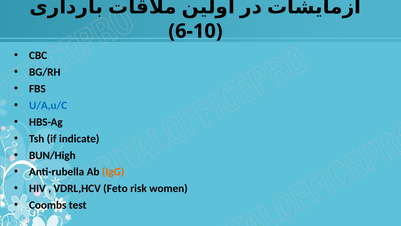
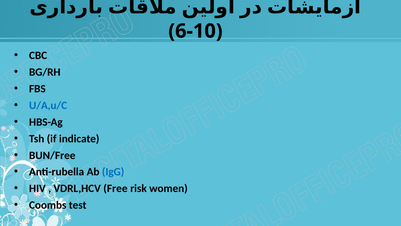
BUN/High: BUN/High -> BUN/Free
IgG colour: orange -> blue
Feto: Feto -> Free
